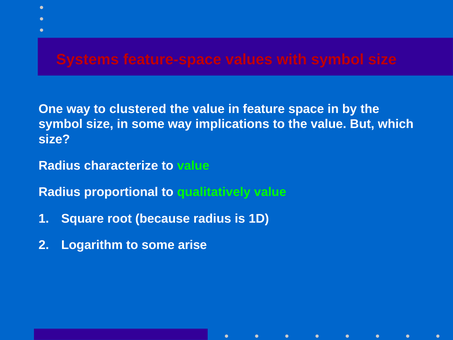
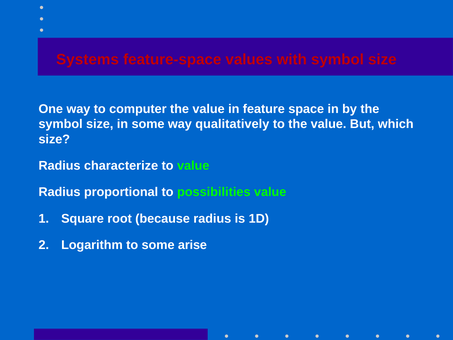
clustered: clustered -> computer
implications: implications -> qualitatively
qualitatively: qualitatively -> possibilities
